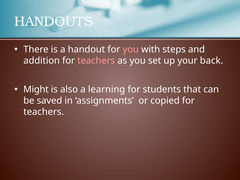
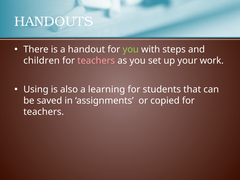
you at (131, 49) colour: pink -> light green
addition: addition -> children
back: back -> work
Might: Might -> Using
